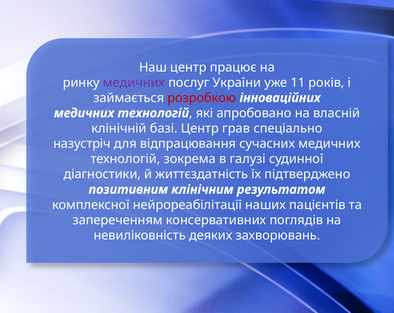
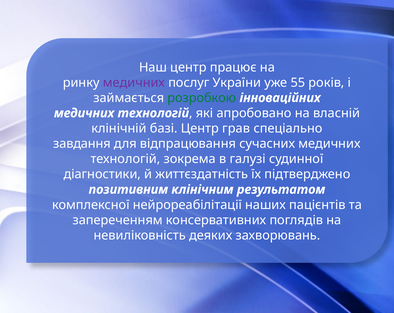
11: 11 -> 55
розробкою colour: red -> green
назустріч: назустріч -> завдання
